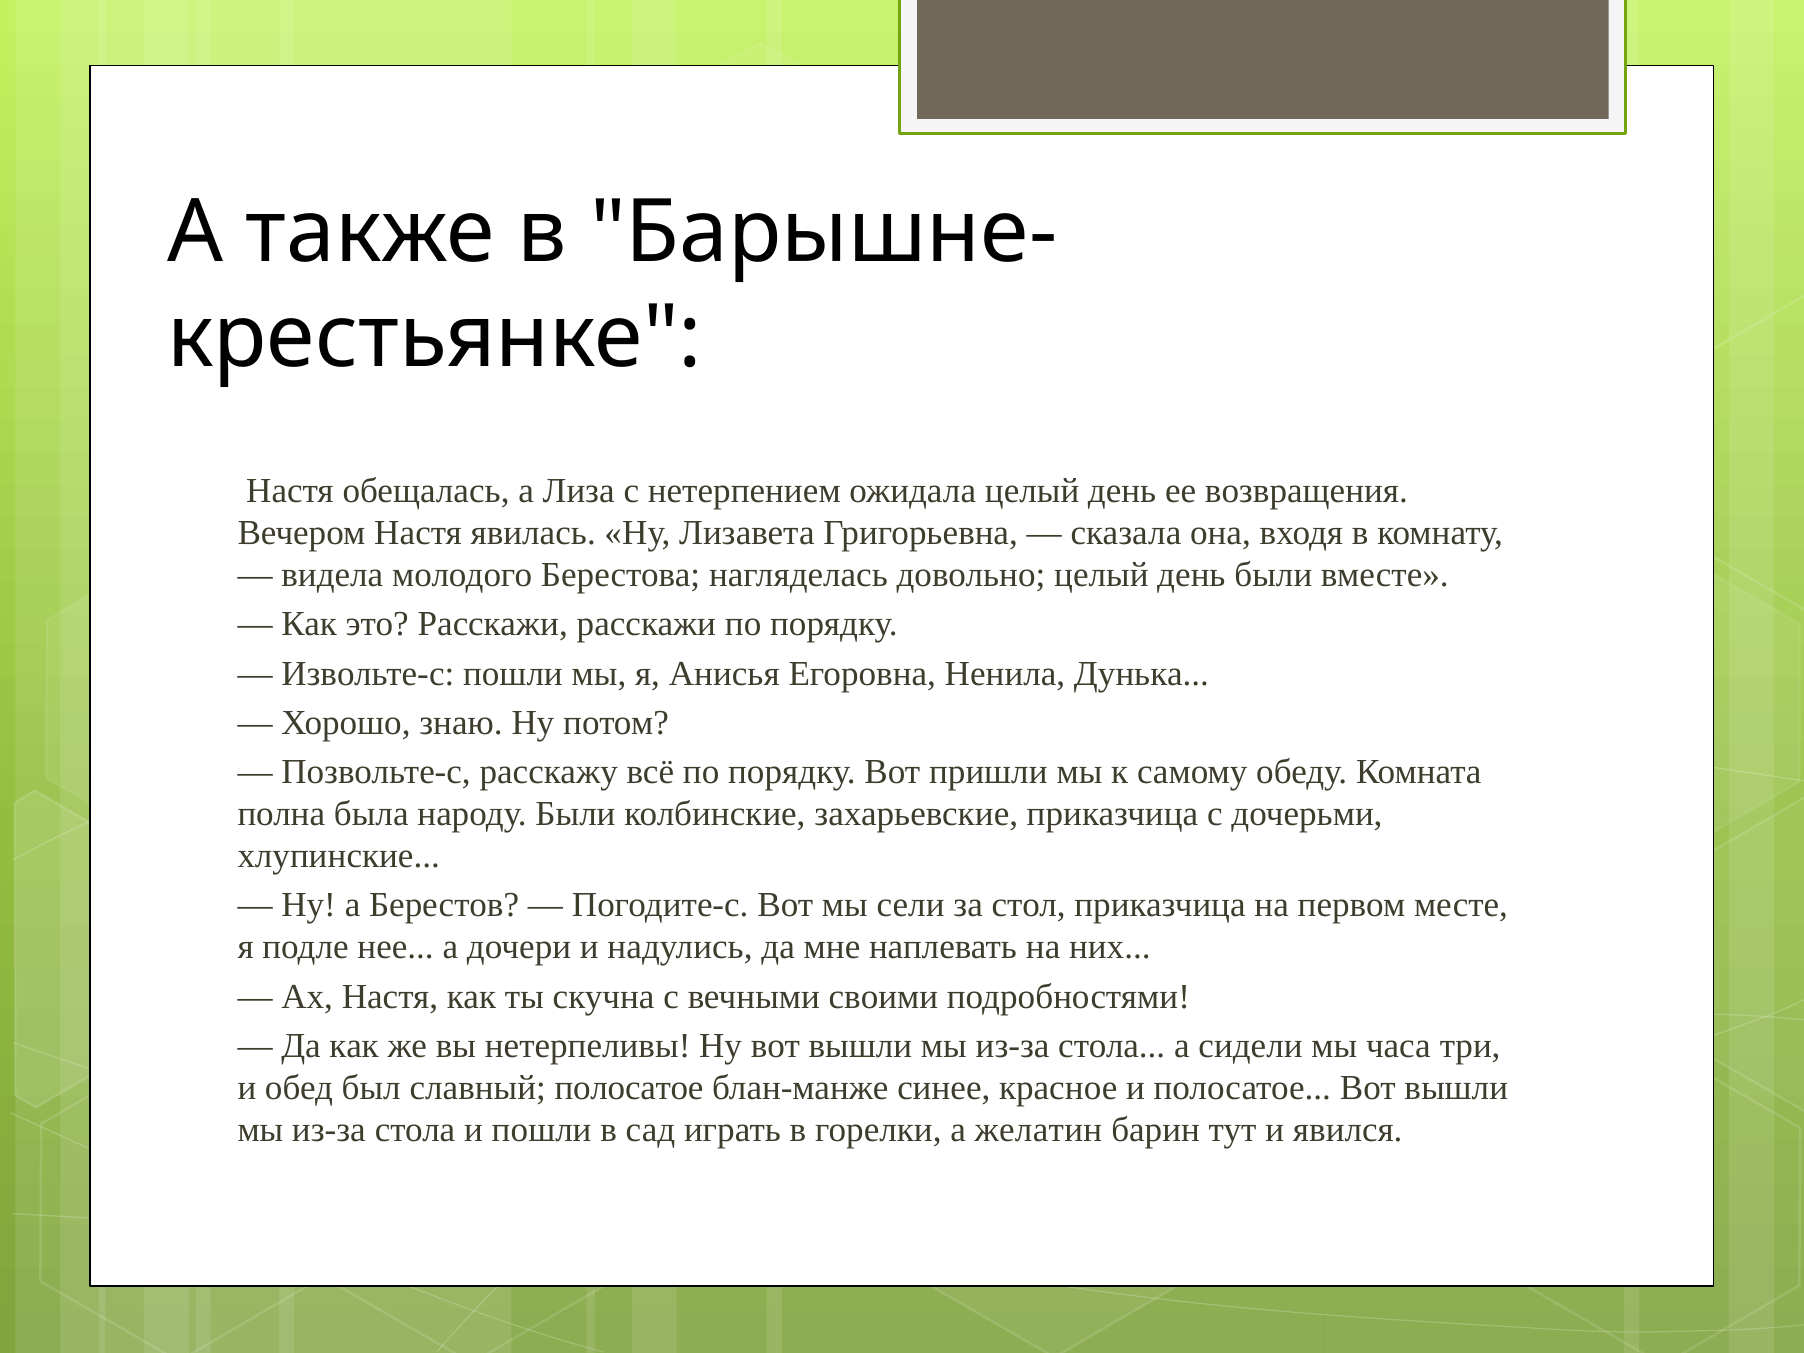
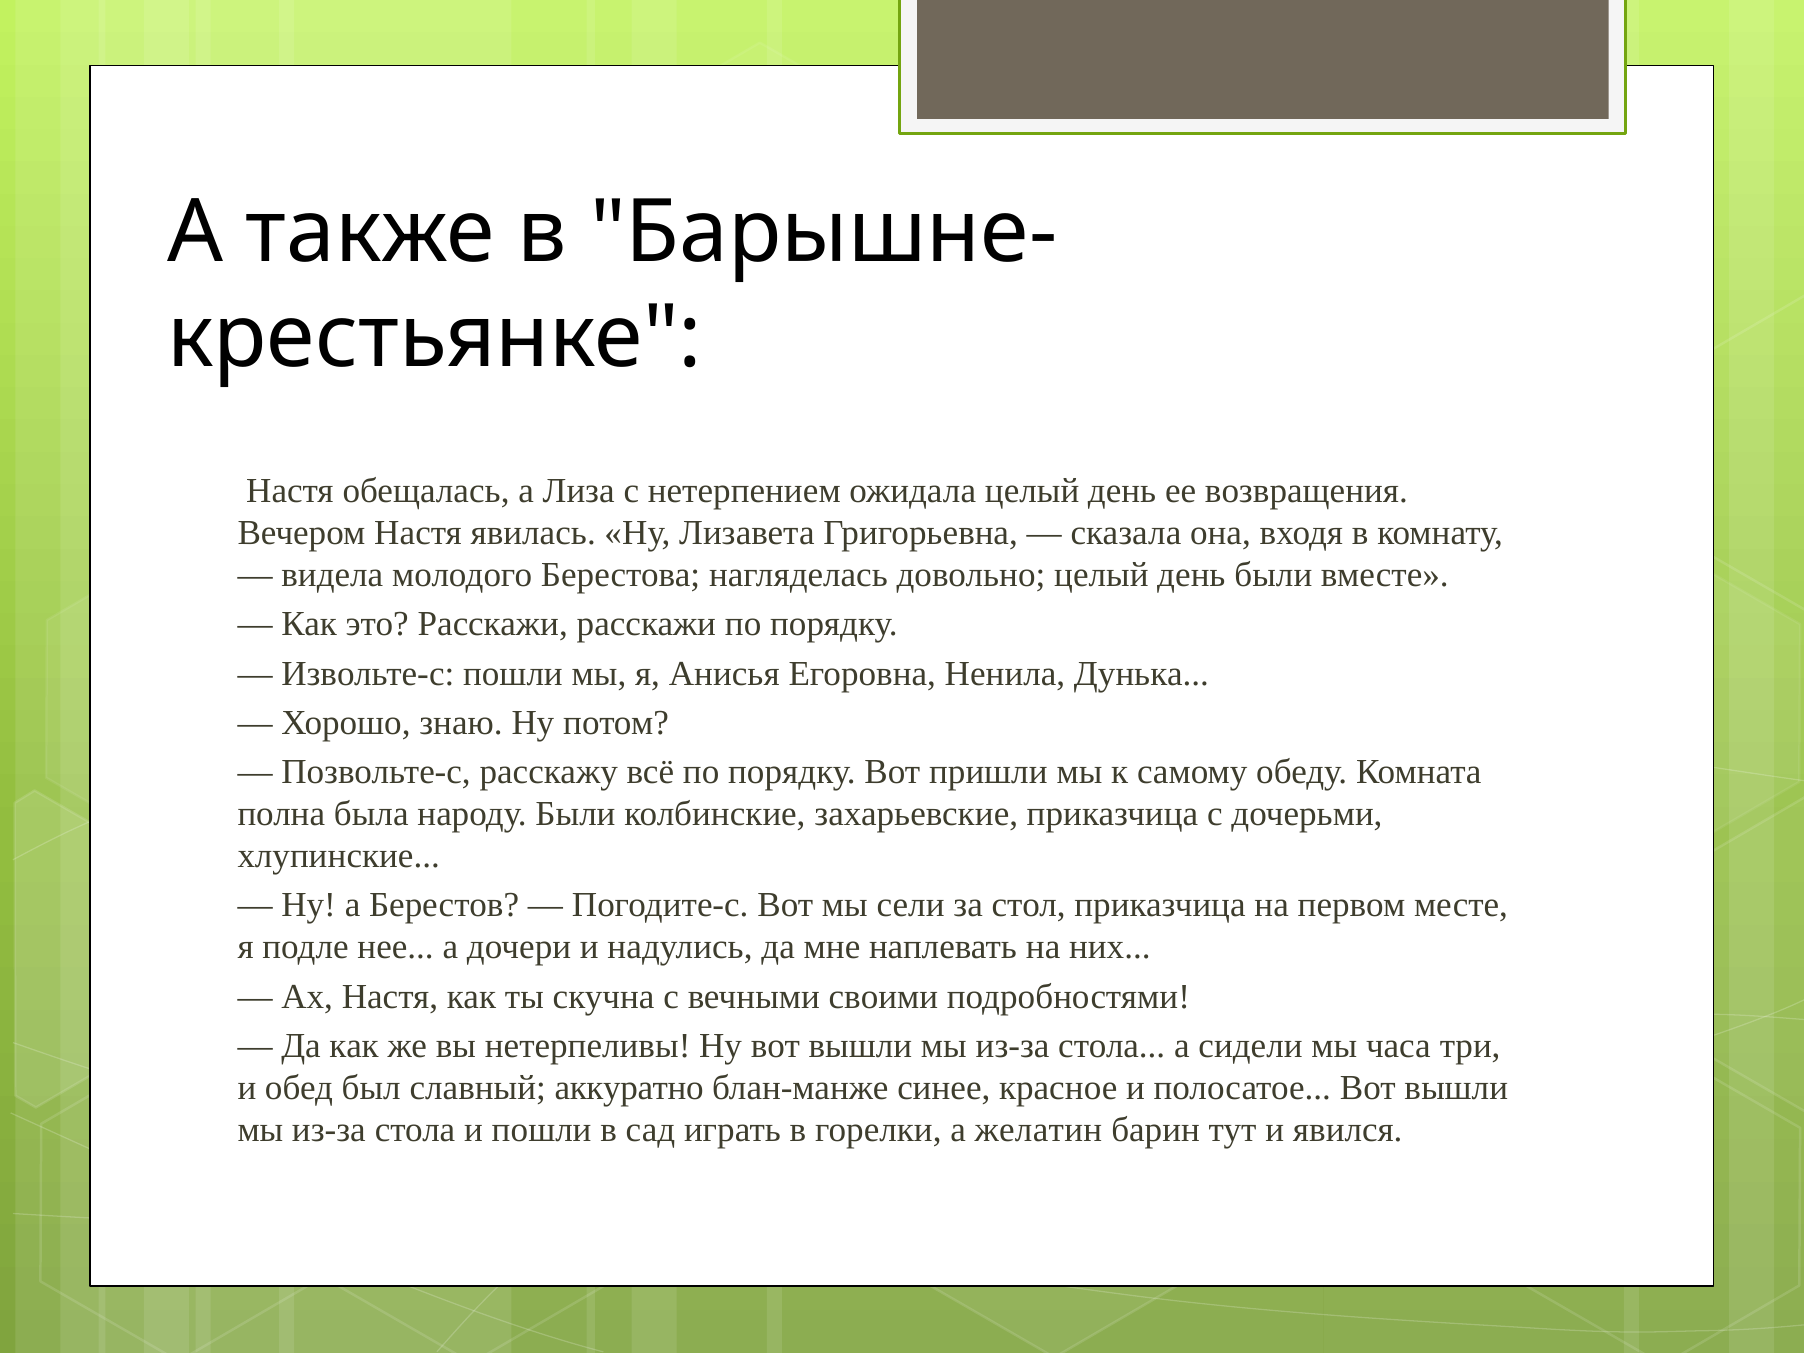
славный полосатое: полосатое -> аккуратно
